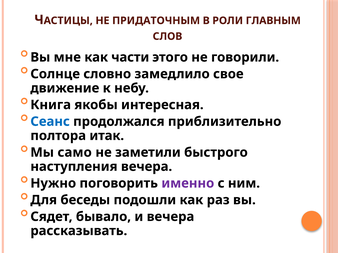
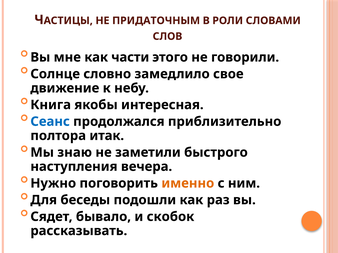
ГЛАВНЫМ: ГЛАВНЫМ -> СЛОВАМИ
само: само -> знаю
именно colour: purple -> orange
и вечера: вечера -> скобок
